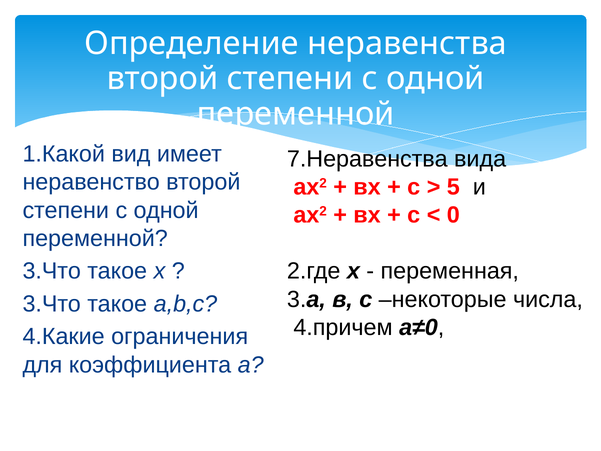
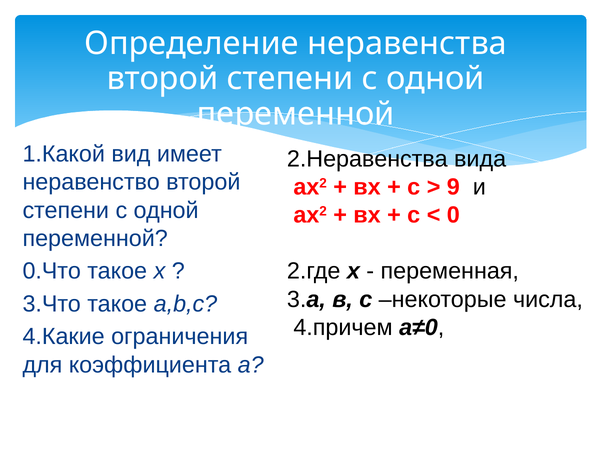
7.Неравенства: 7.Неравенства -> 2.Неравенства
5: 5 -> 9
3.Что at (52, 271): 3.Что -> 0.Что
